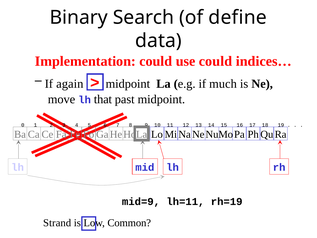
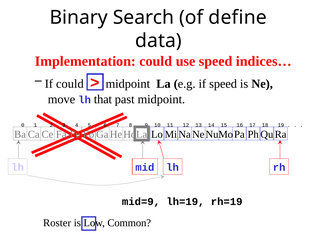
use could: could -> speed
If again: again -> could
if much: much -> speed
lh=11: lh=11 -> lh=19
Strand: Strand -> Roster
